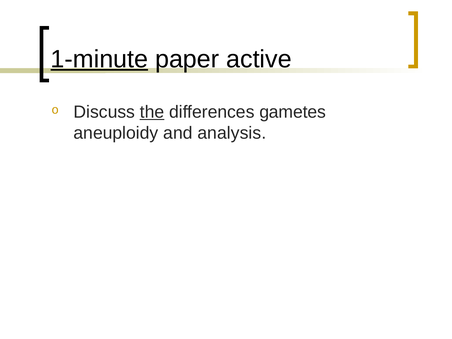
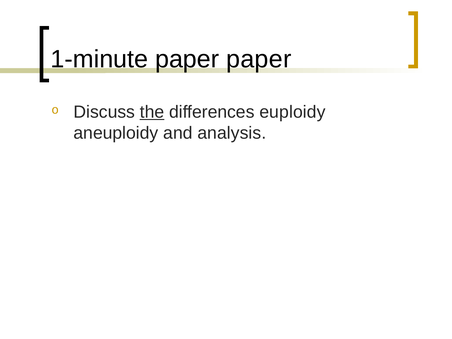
1-minute underline: present -> none
paper active: active -> paper
gametes: gametes -> euploidy
